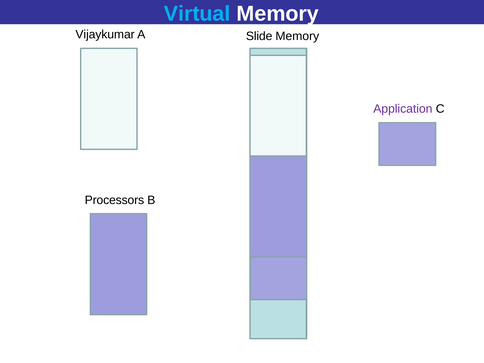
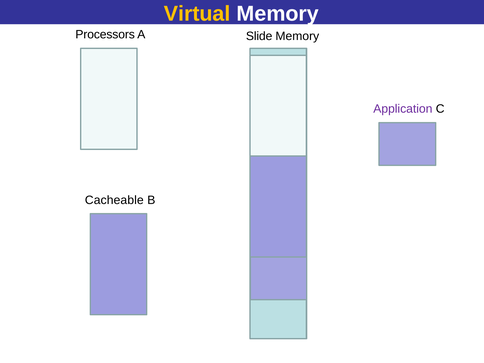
Virtual colour: light blue -> yellow
Vijaykumar: Vijaykumar -> Processors
Processors: Processors -> Cacheable
